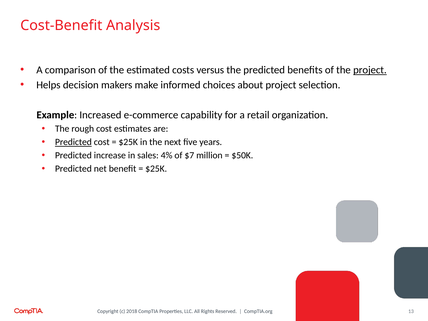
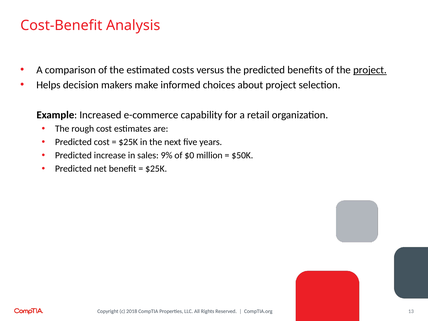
Predicted at (73, 142) underline: present -> none
4%: 4% -> 9%
$7: $7 -> $0
